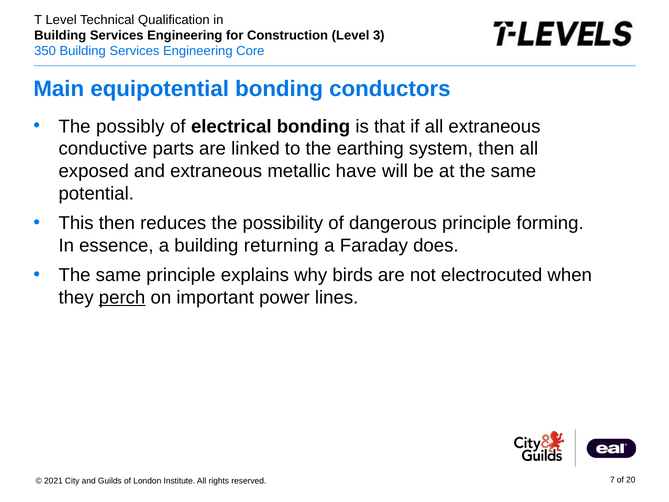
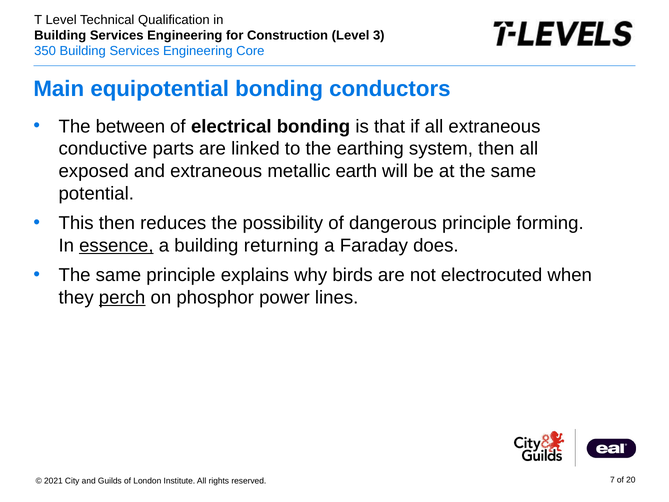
possibly: possibly -> between
have: have -> earth
essence underline: none -> present
important: important -> phosphor
